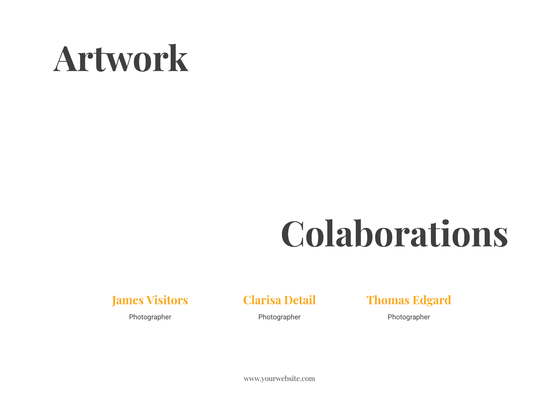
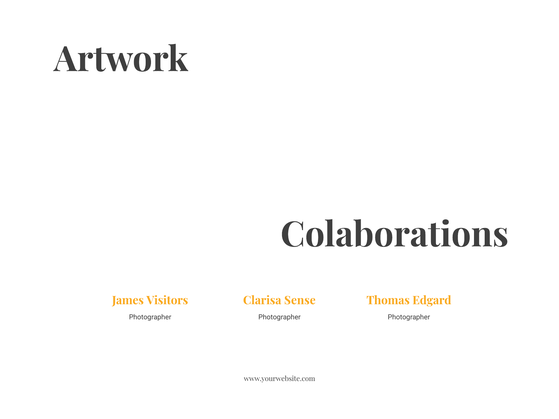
Detail: Detail -> Sense
